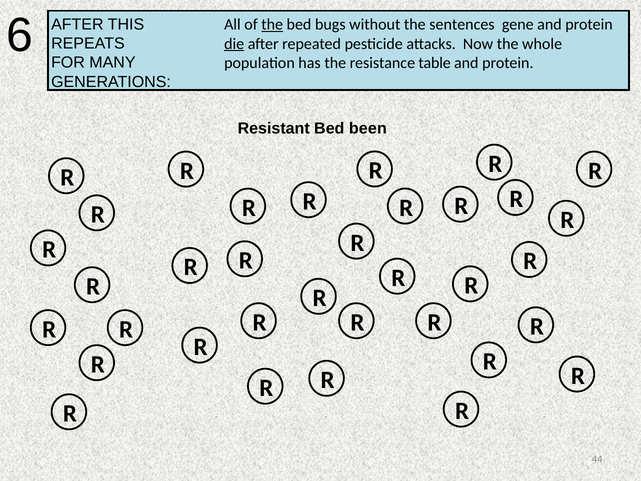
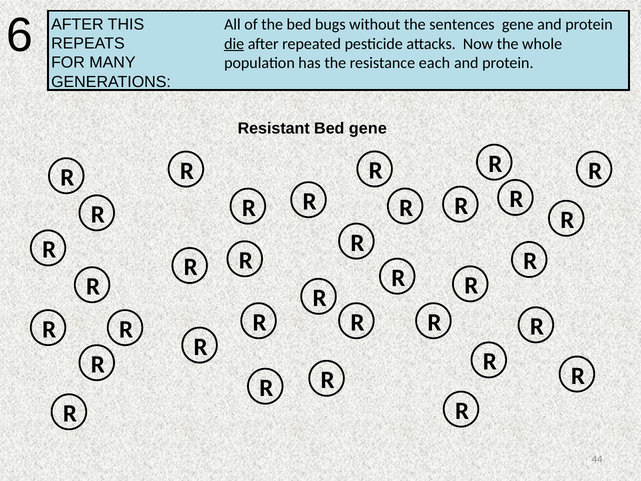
the at (272, 25) underline: present -> none
table: table -> each
Bed been: been -> gene
